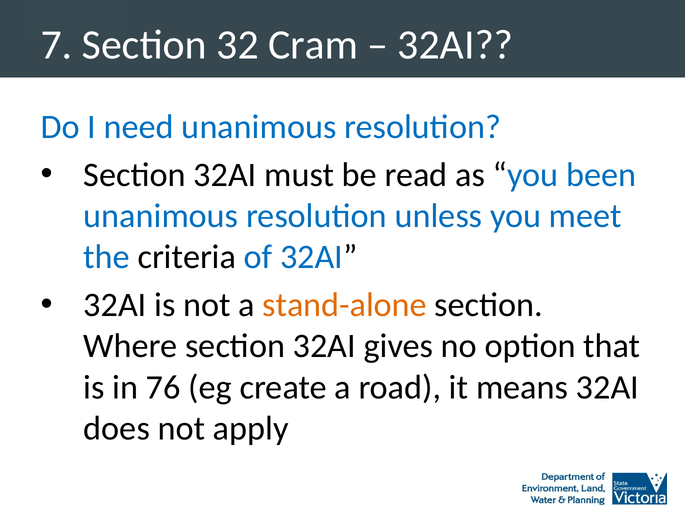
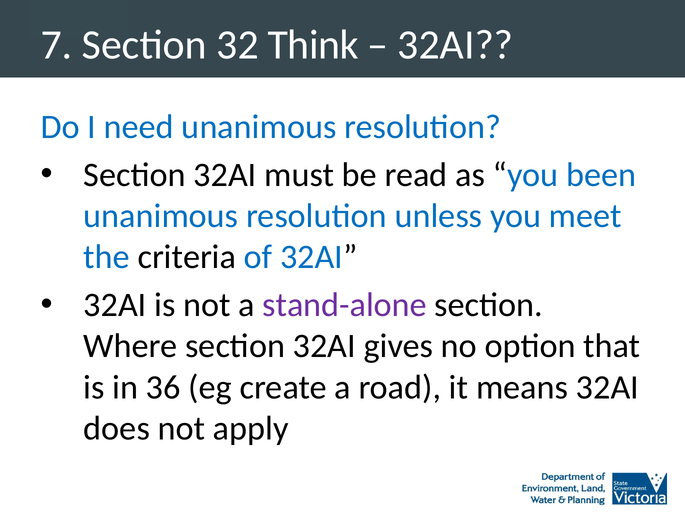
Cram: Cram -> Think
stand-alone colour: orange -> purple
76: 76 -> 36
